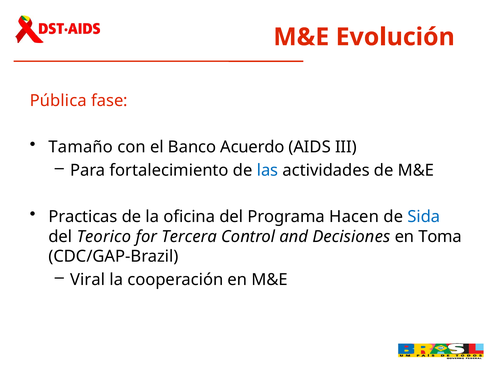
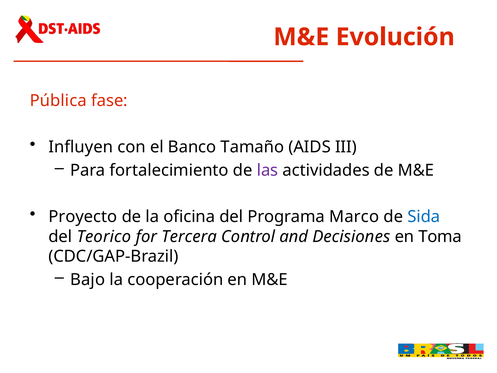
Tamaño: Tamaño -> Influyen
Acuerdo: Acuerdo -> Tamaño
las colour: blue -> purple
Practicas: Practicas -> Proyecto
Hacen: Hacen -> Marco
Viral: Viral -> Bajo
